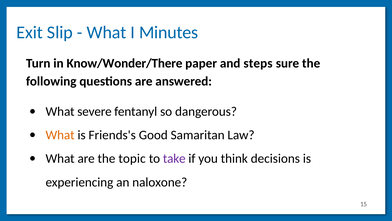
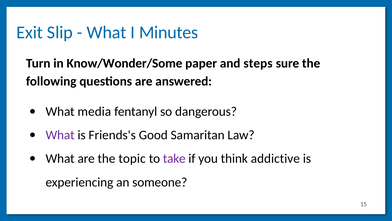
Know/Wonder/There: Know/Wonder/There -> Know/Wonder/Some
severe: severe -> media
What at (60, 135) colour: orange -> purple
decisions: decisions -> addictive
naloxone: naloxone -> someone
